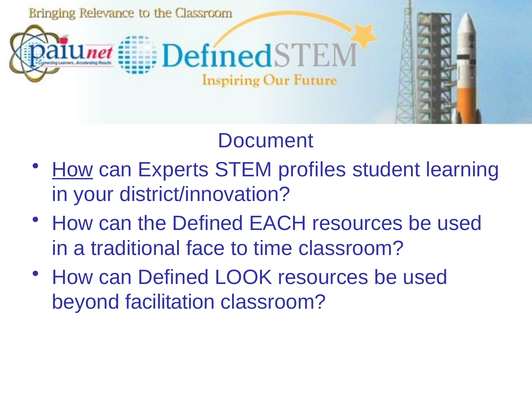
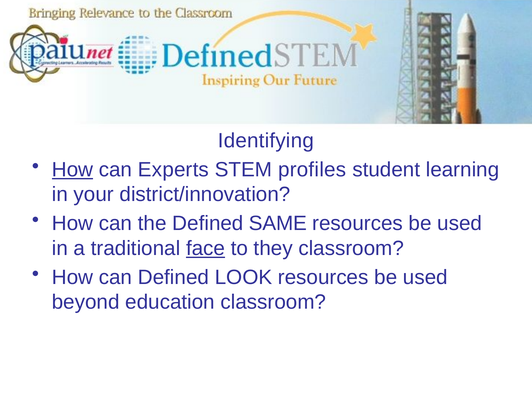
Document: Document -> Identifying
EACH: EACH -> SAME
face underline: none -> present
time: time -> they
facilitation: facilitation -> education
